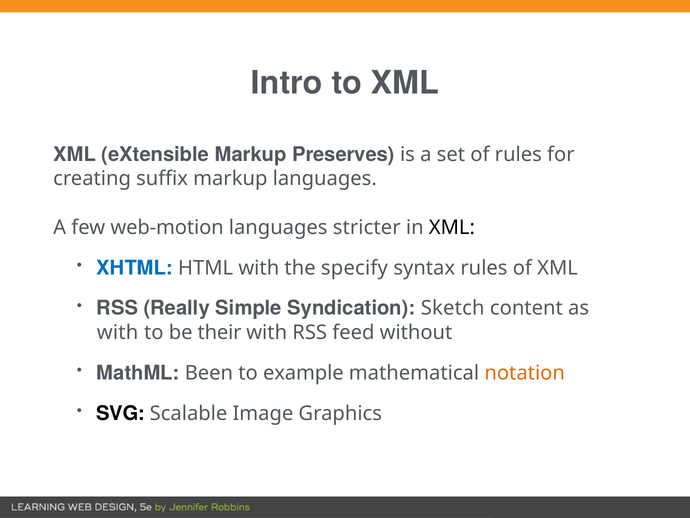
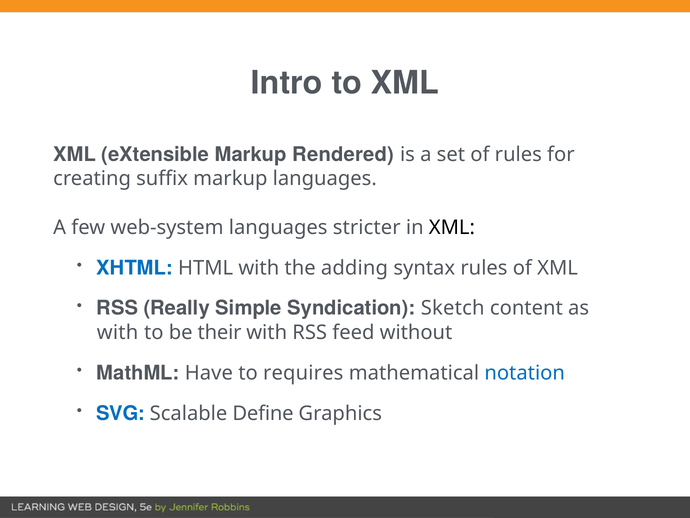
Preserves: Preserves -> Rendered
web-motion: web-motion -> web-system
specify: specify -> adding
Been: Been -> Have
example: example -> requires
notation colour: orange -> blue
SVG colour: black -> blue
Image: Image -> Define
